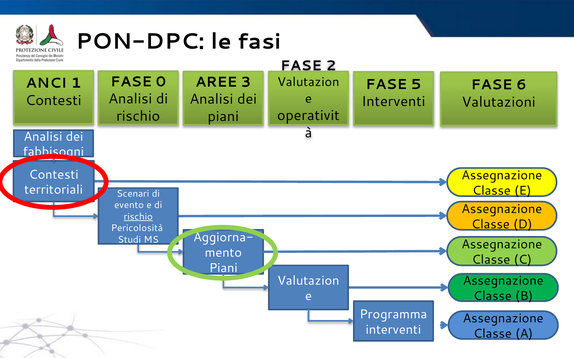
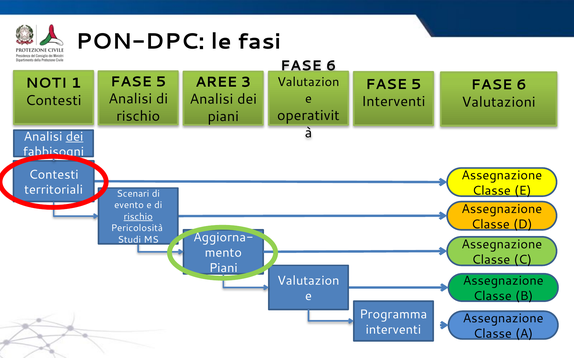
2 at (331, 66): 2 -> 6
0 at (161, 82): 0 -> 5
ANCI: ANCI -> NOTI
dei at (75, 137) underline: none -> present
